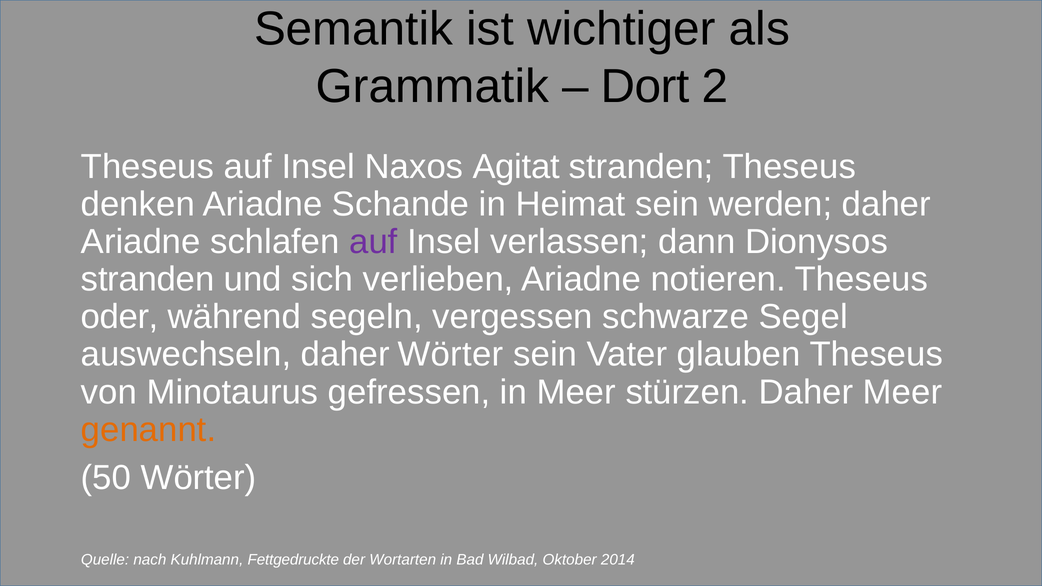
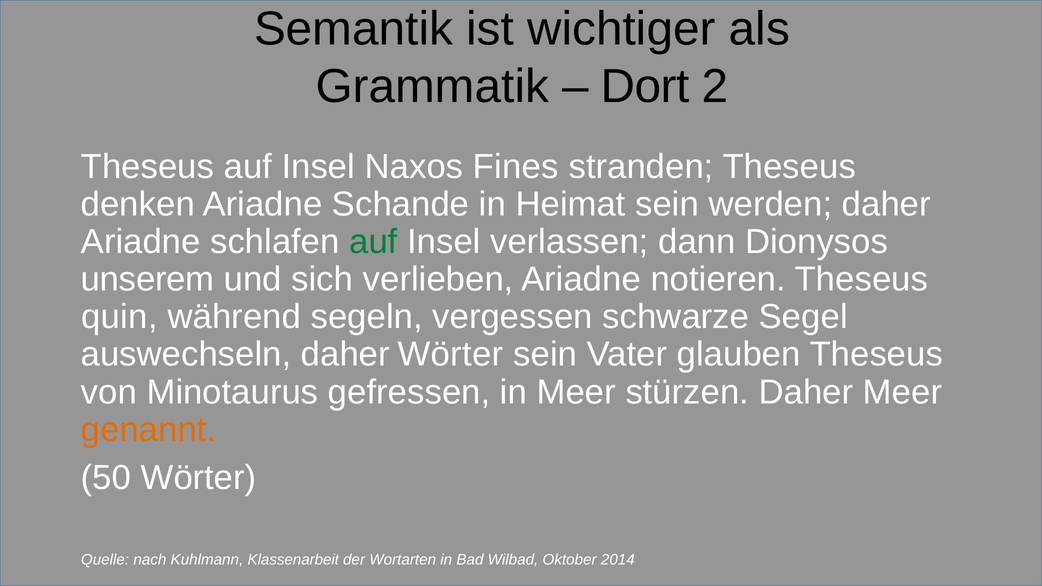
Agitat: Agitat -> Fines
auf at (373, 242) colour: purple -> green
stranden at (148, 280): stranden -> unserem
oder: oder -> quin
Fettgedruckte: Fettgedruckte -> Klassenarbeit
